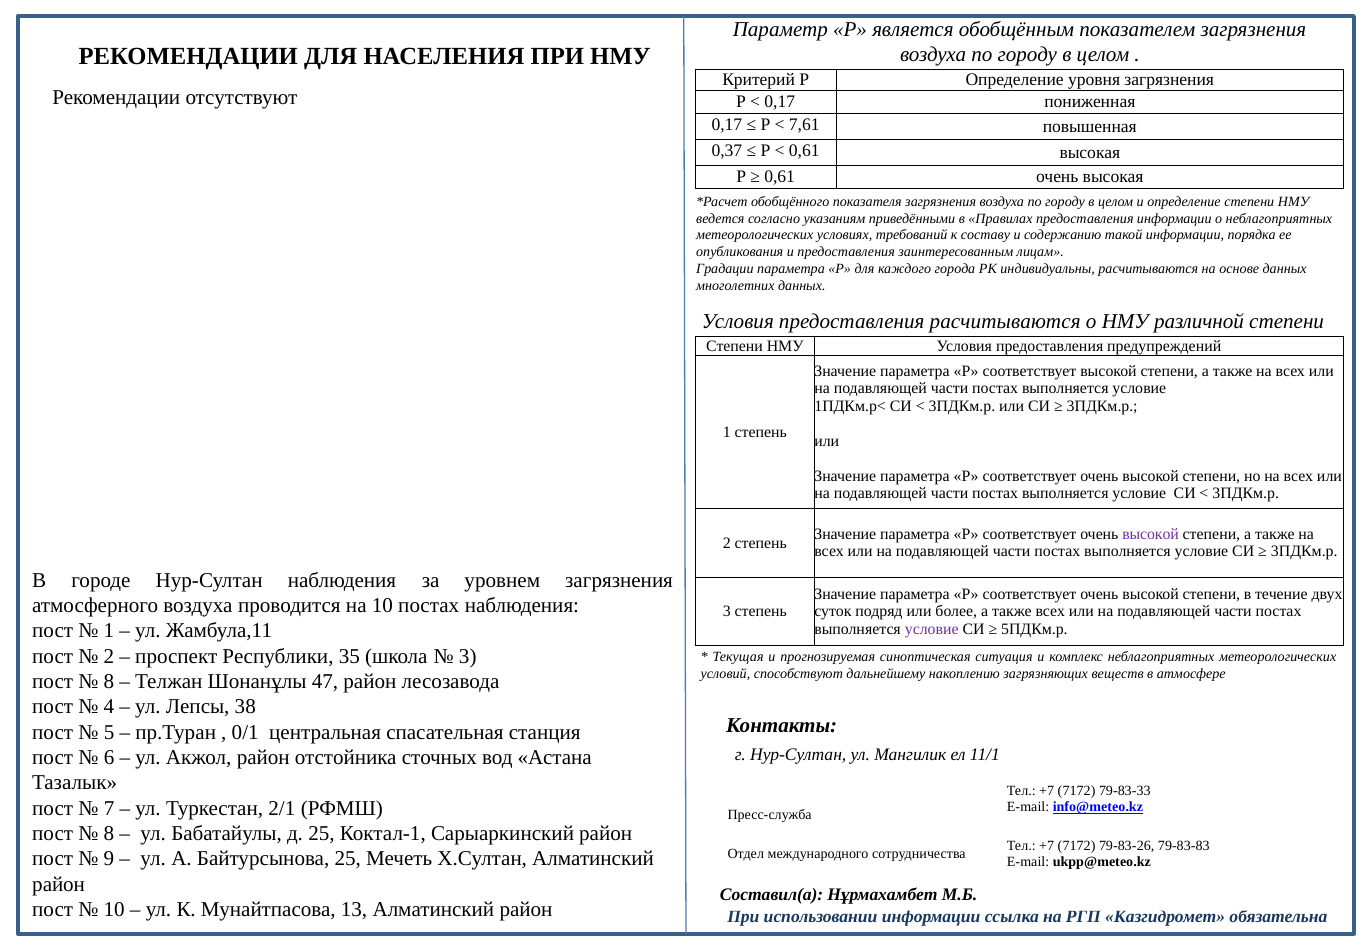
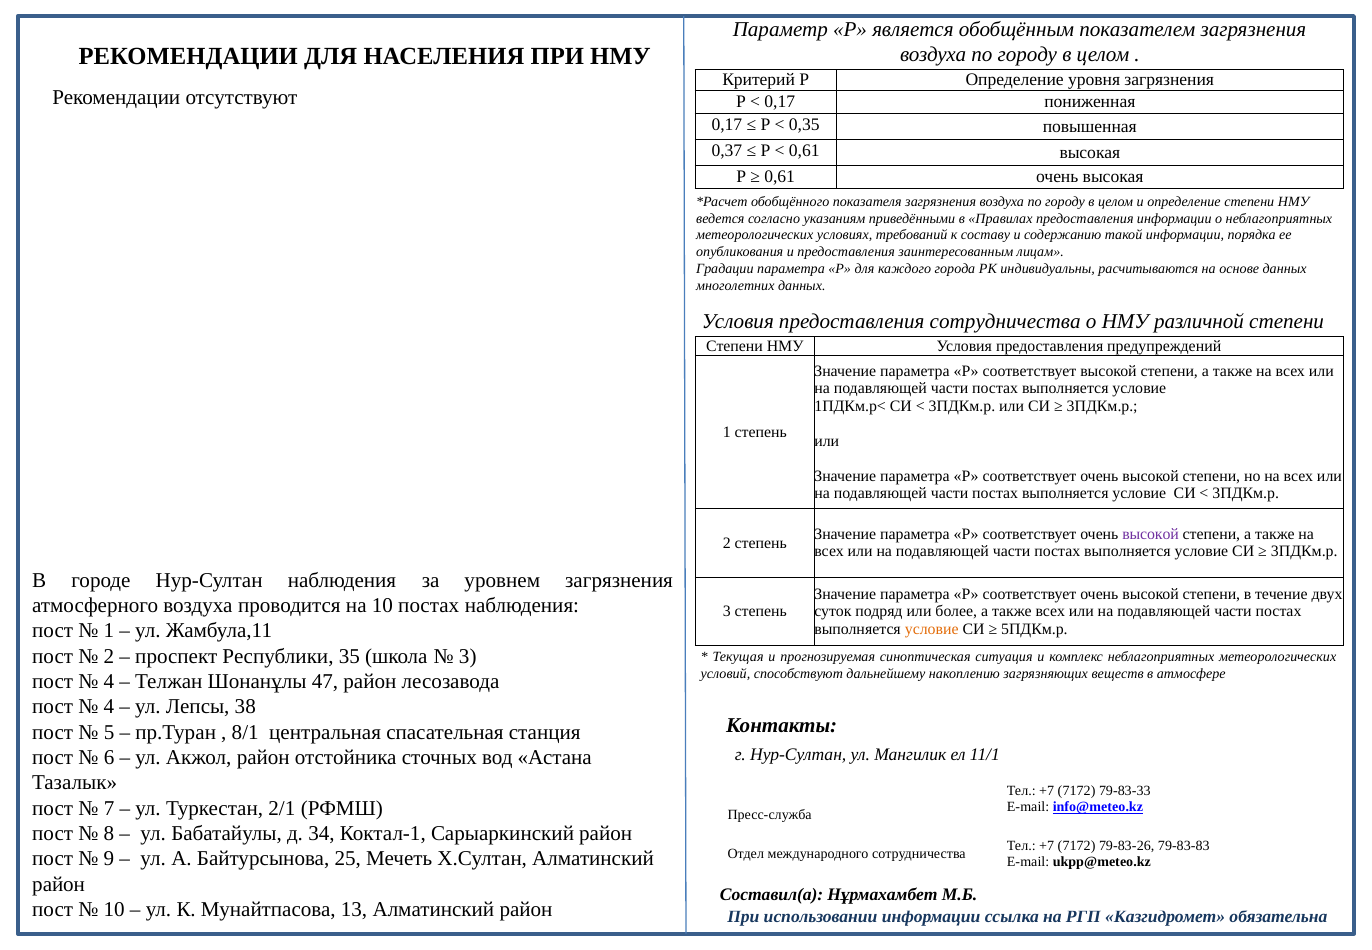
7,61: 7,61 -> 0,35
предоставления расчитываются: расчитываются -> сотрудничества
условие at (932, 629) colour: purple -> orange
8 at (109, 682): 8 -> 4
0/1: 0/1 -> 8/1
д 25: 25 -> 34
